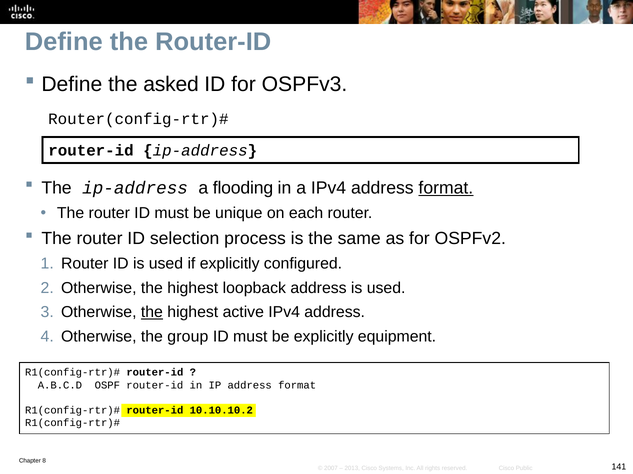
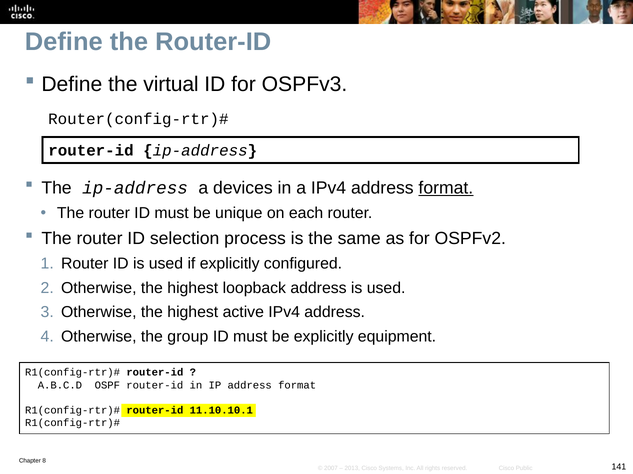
asked: asked -> virtual
flooding: flooding -> devices
the at (152, 313) underline: present -> none
10.10.10.2: 10.10.10.2 -> 11.10.10.1
